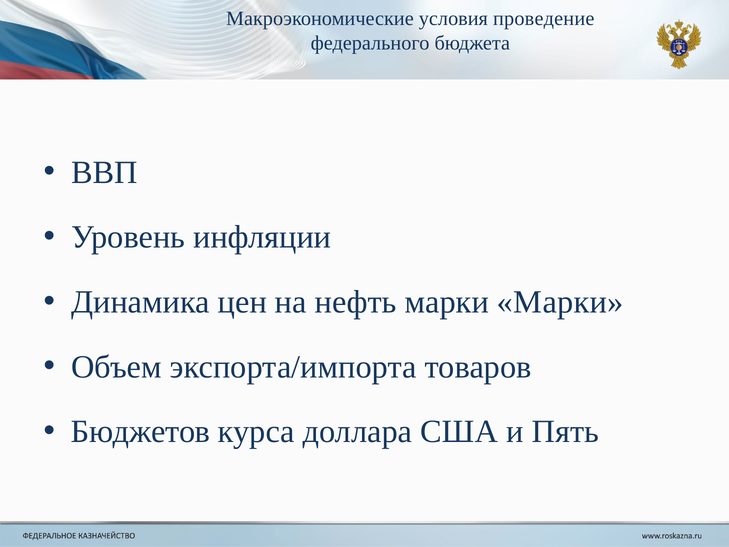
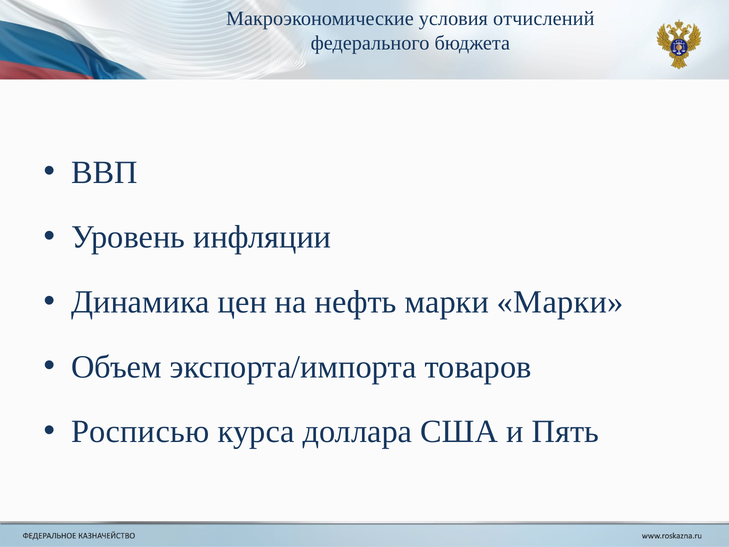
проведение: проведение -> отчислений
Бюджетов: Бюджетов -> Росписью
